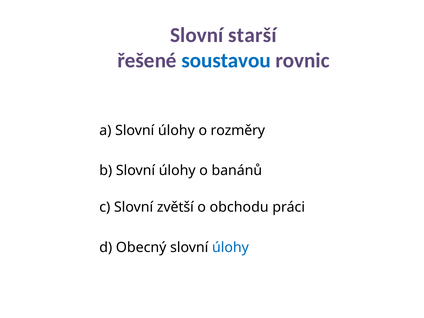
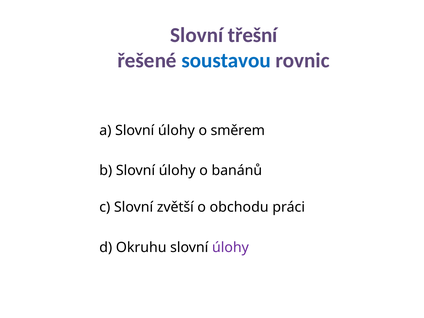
starší: starší -> třešní
rozměry: rozměry -> směrem
Obecný: Obecný -> Okruhu
úlohy at (230, 247) colour: blue -> purple
